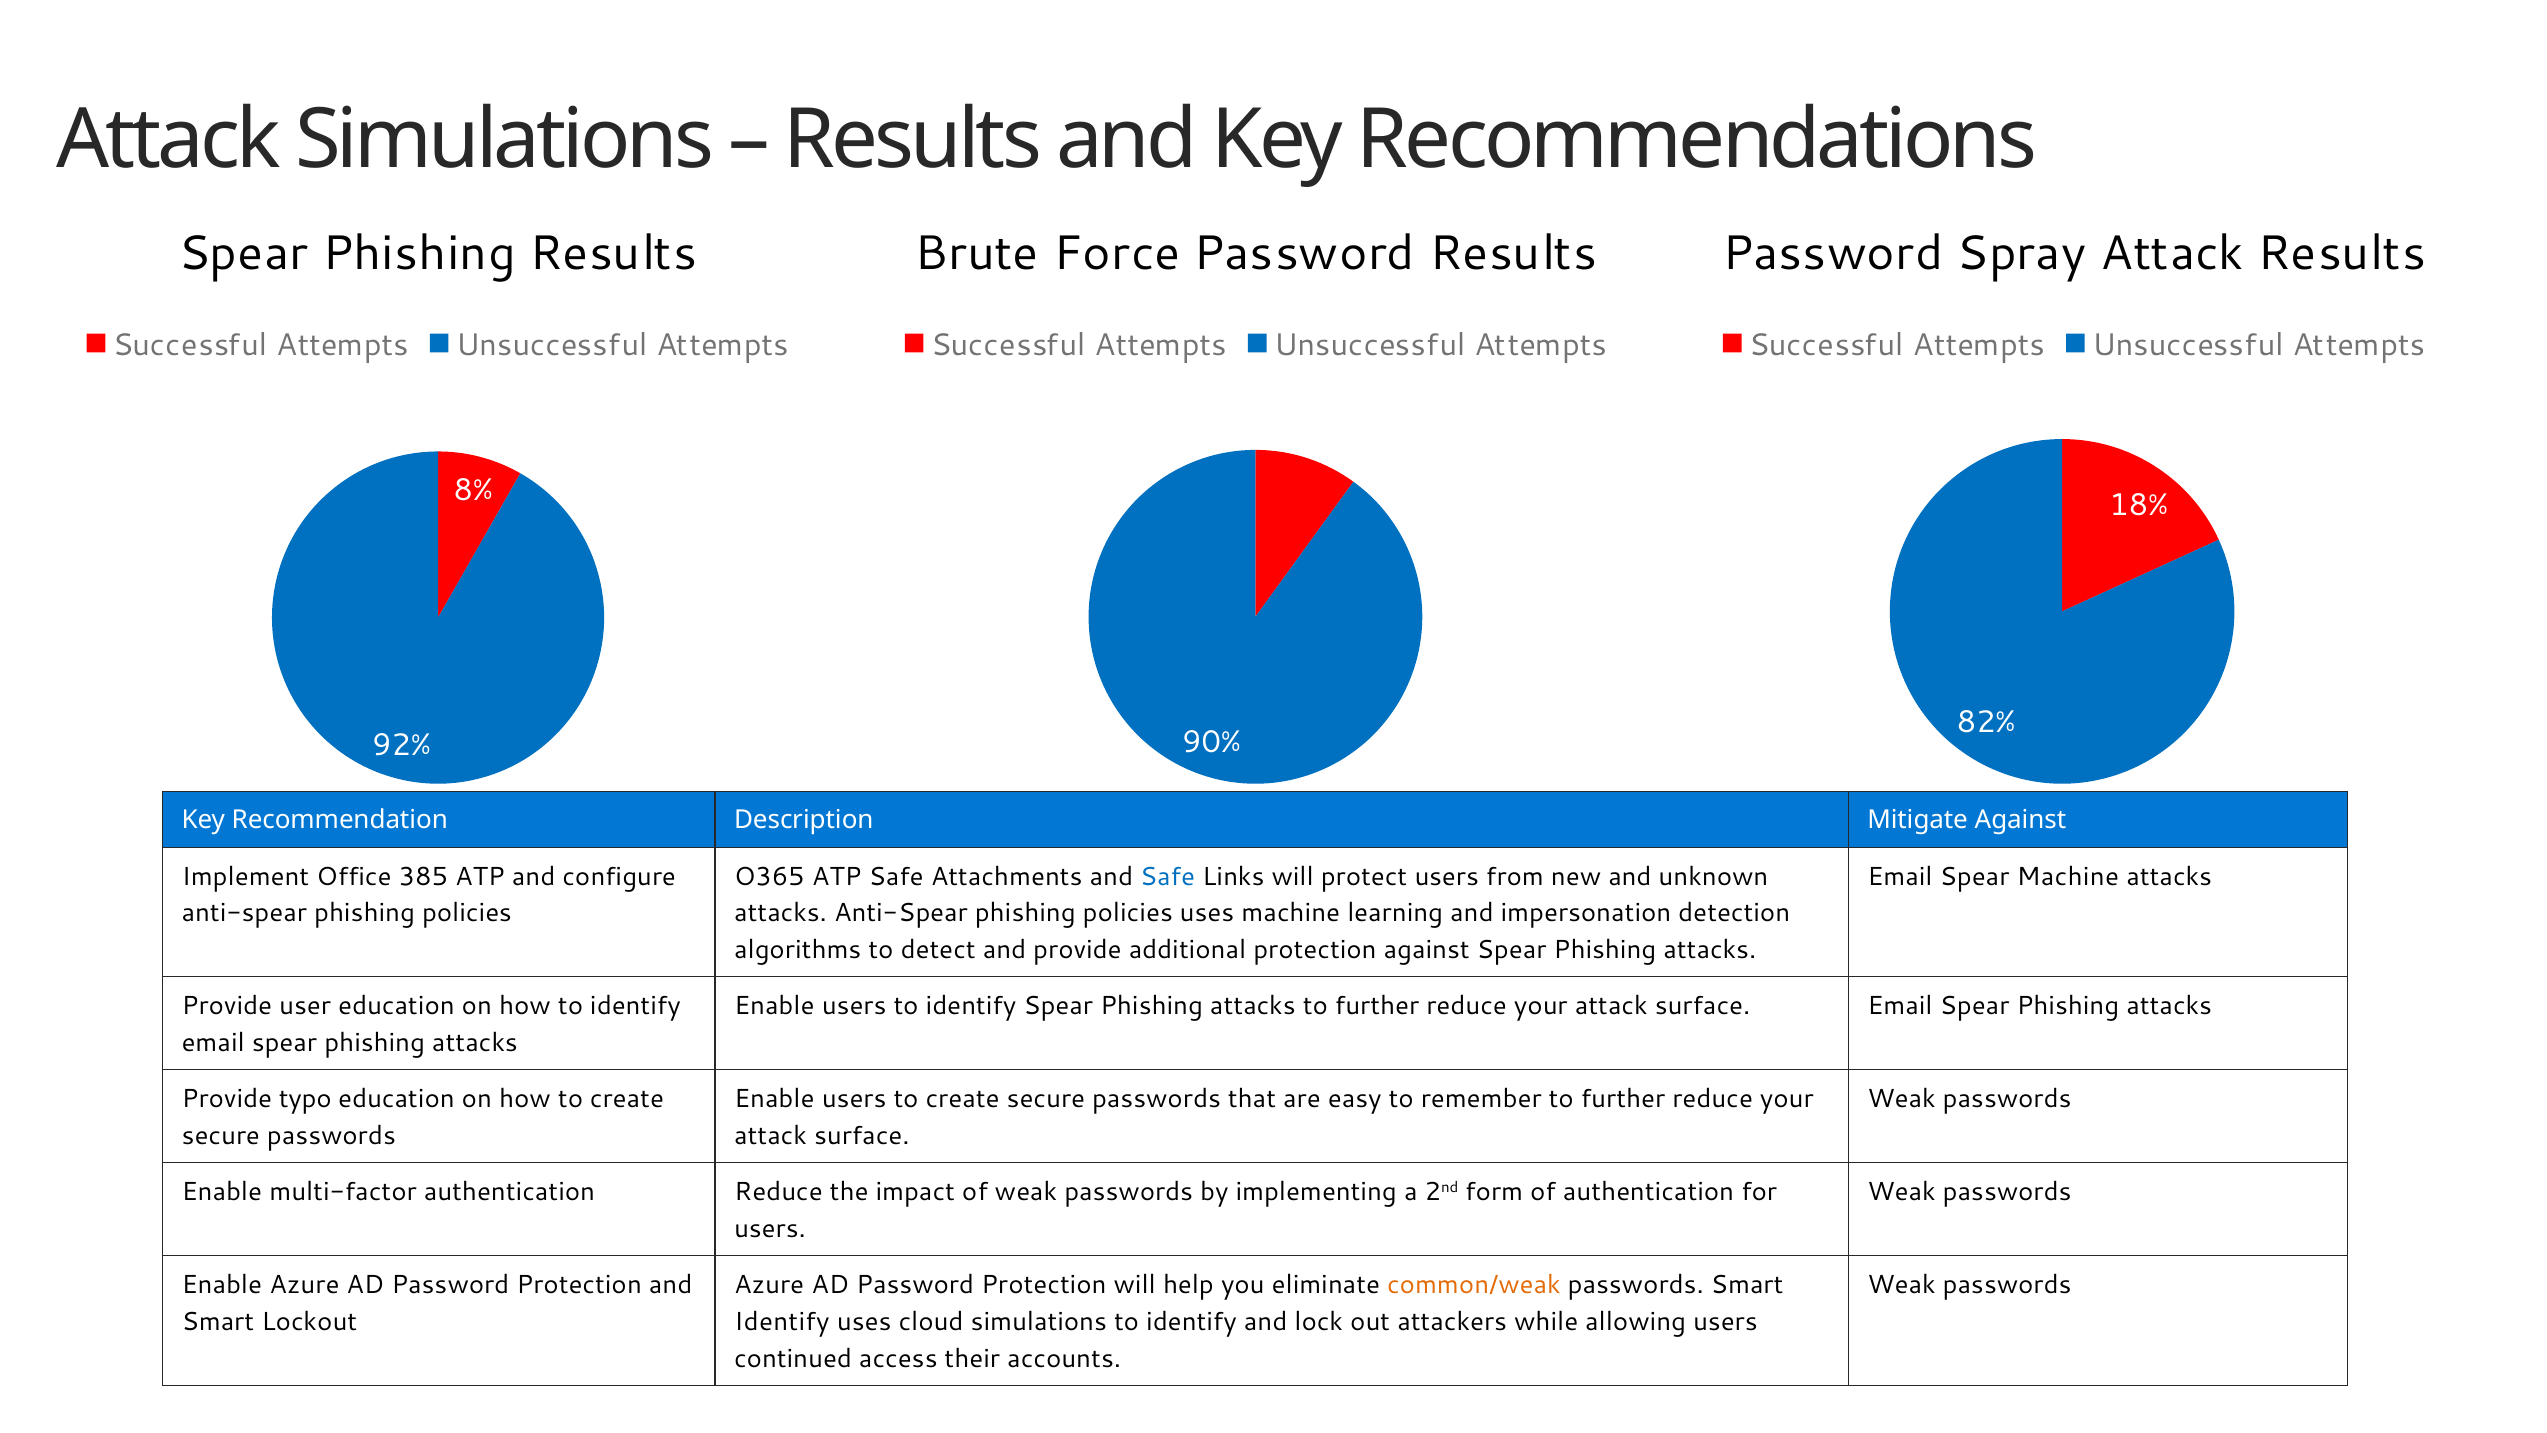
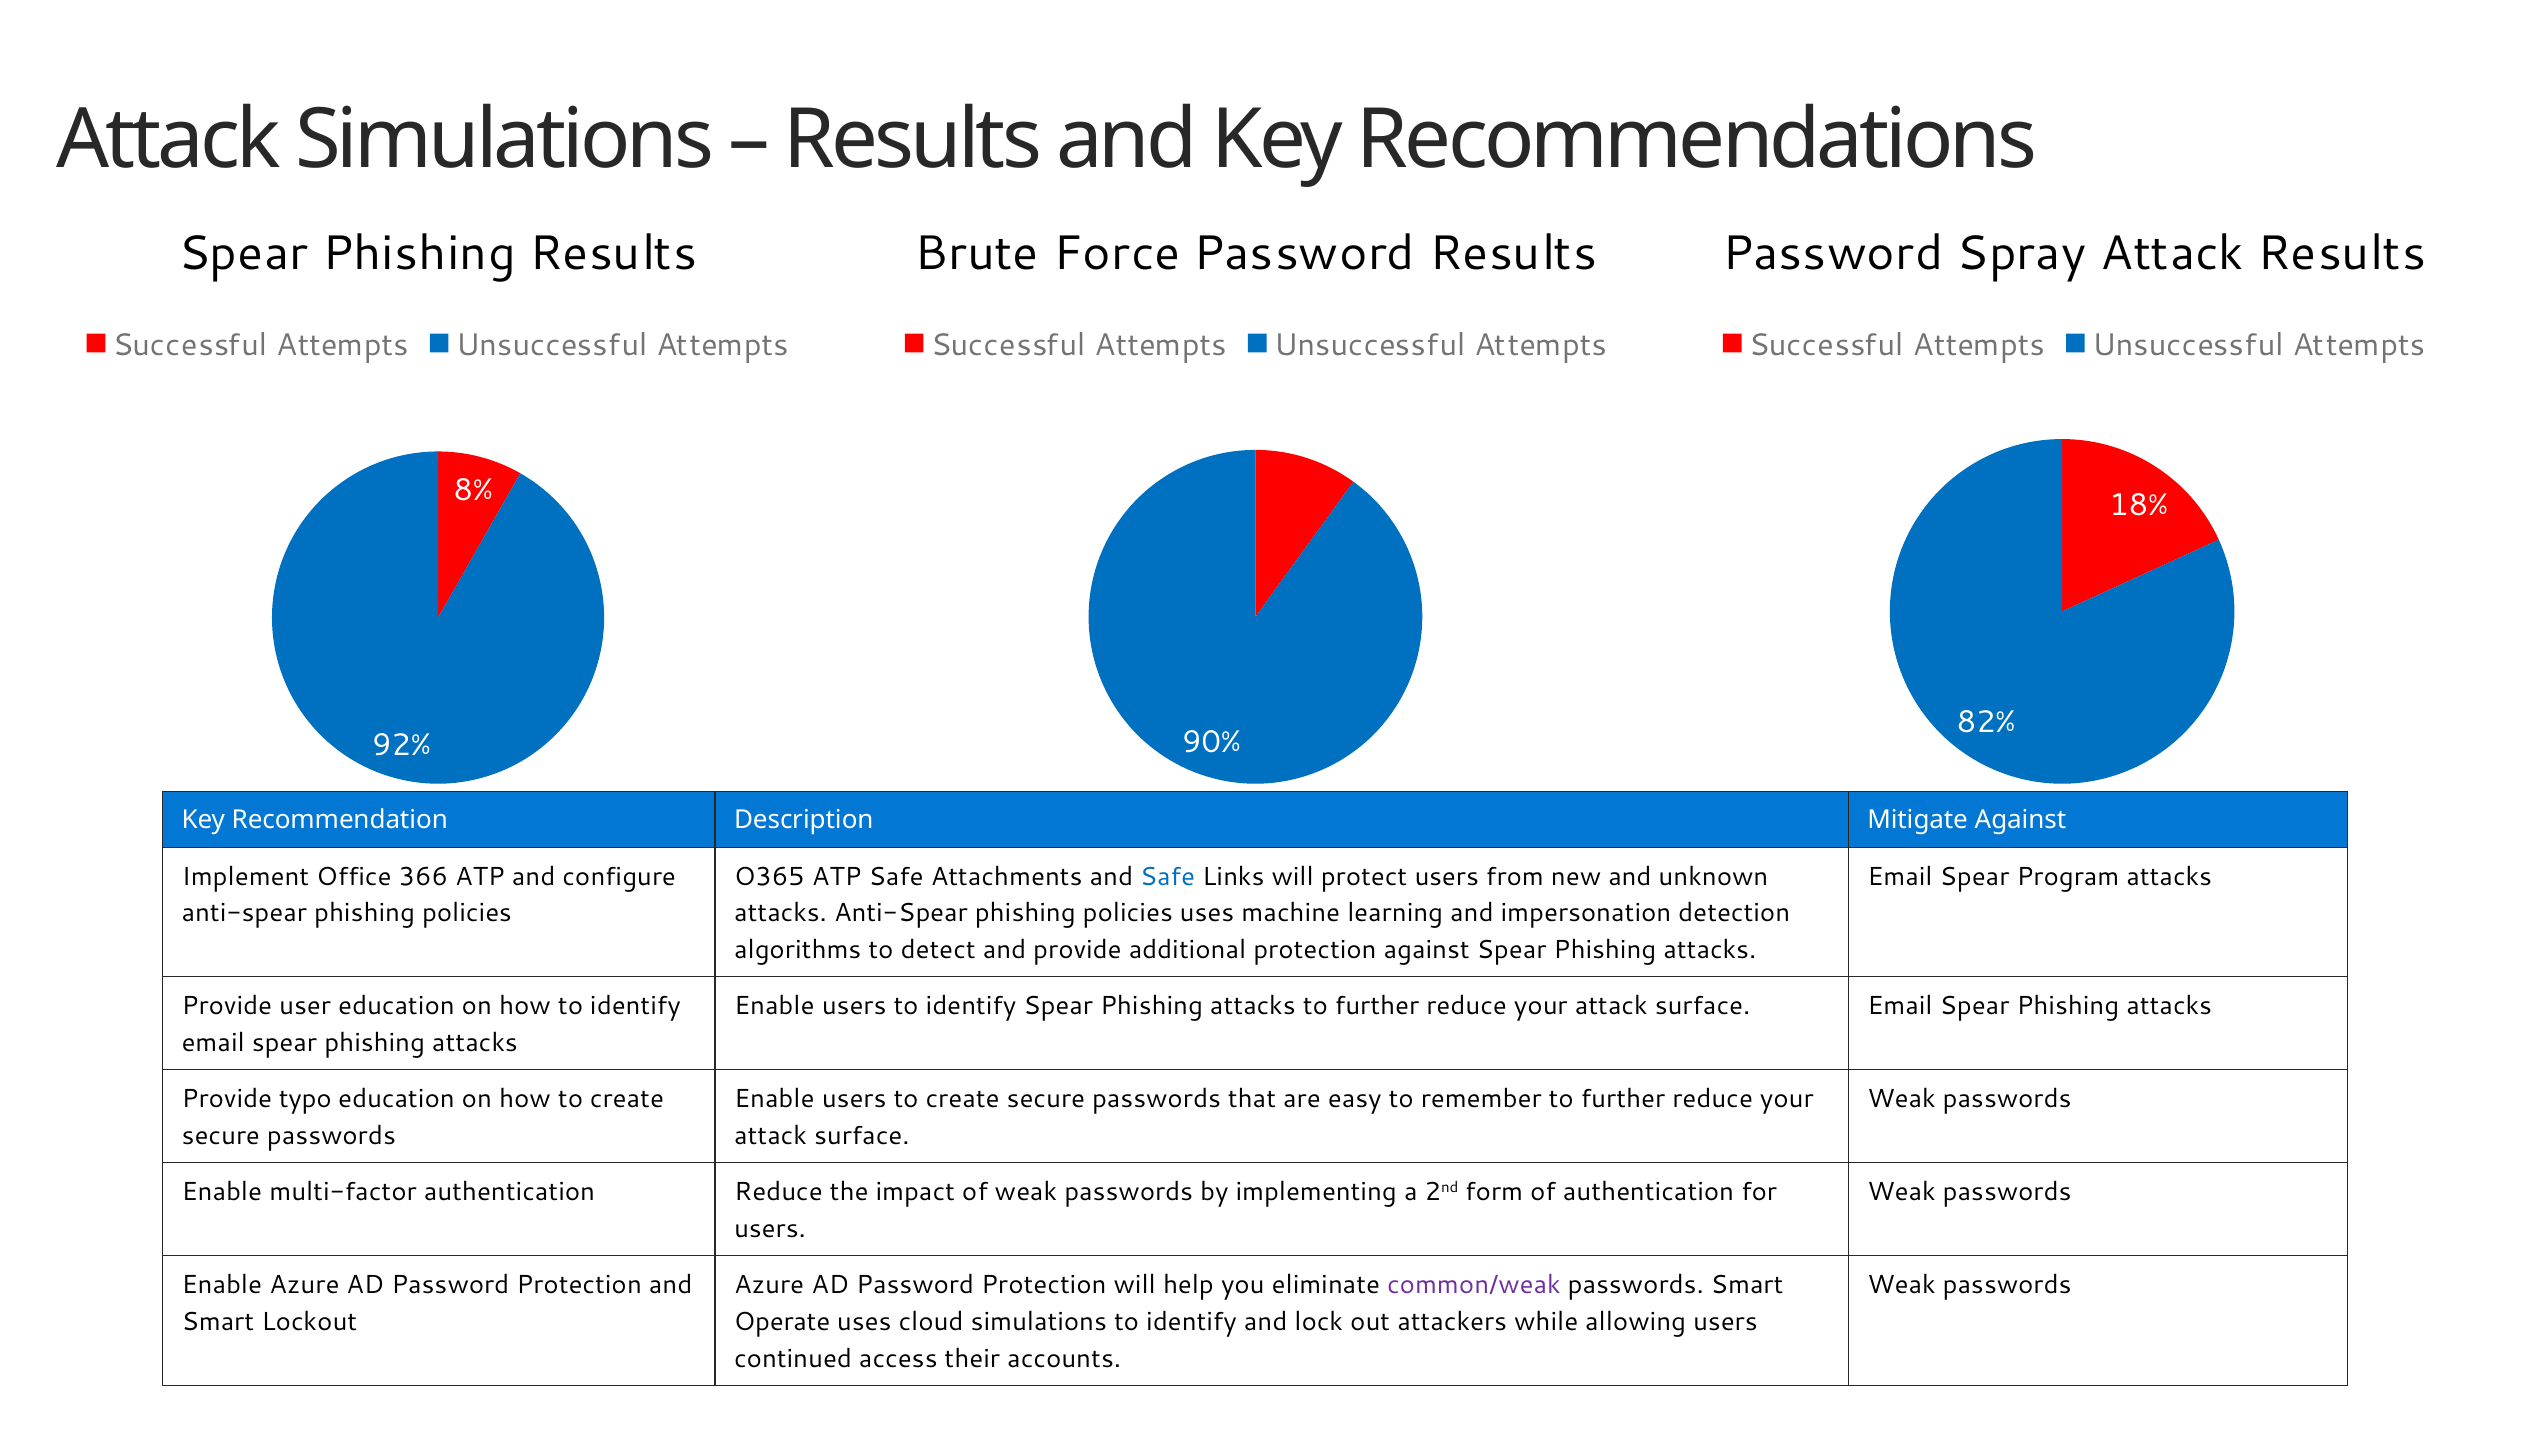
385: 385 -> 366
Spear Machine: Machine -> Program
common/weak colour: orange -> purple
Identify at (782, 1321): Identify -> Operate
